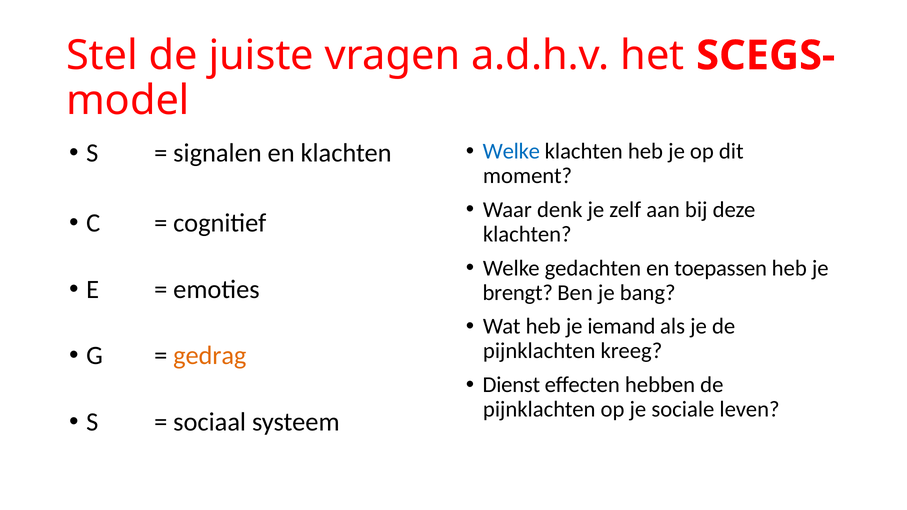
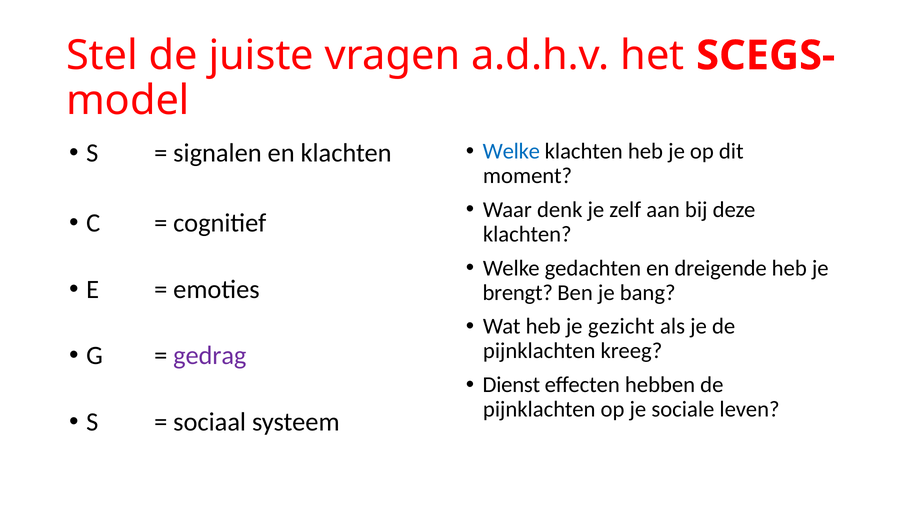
toepassen: toepassen -> dreigende
iemand: iemand -> gezicht
gedrag colour: orange -> purple
